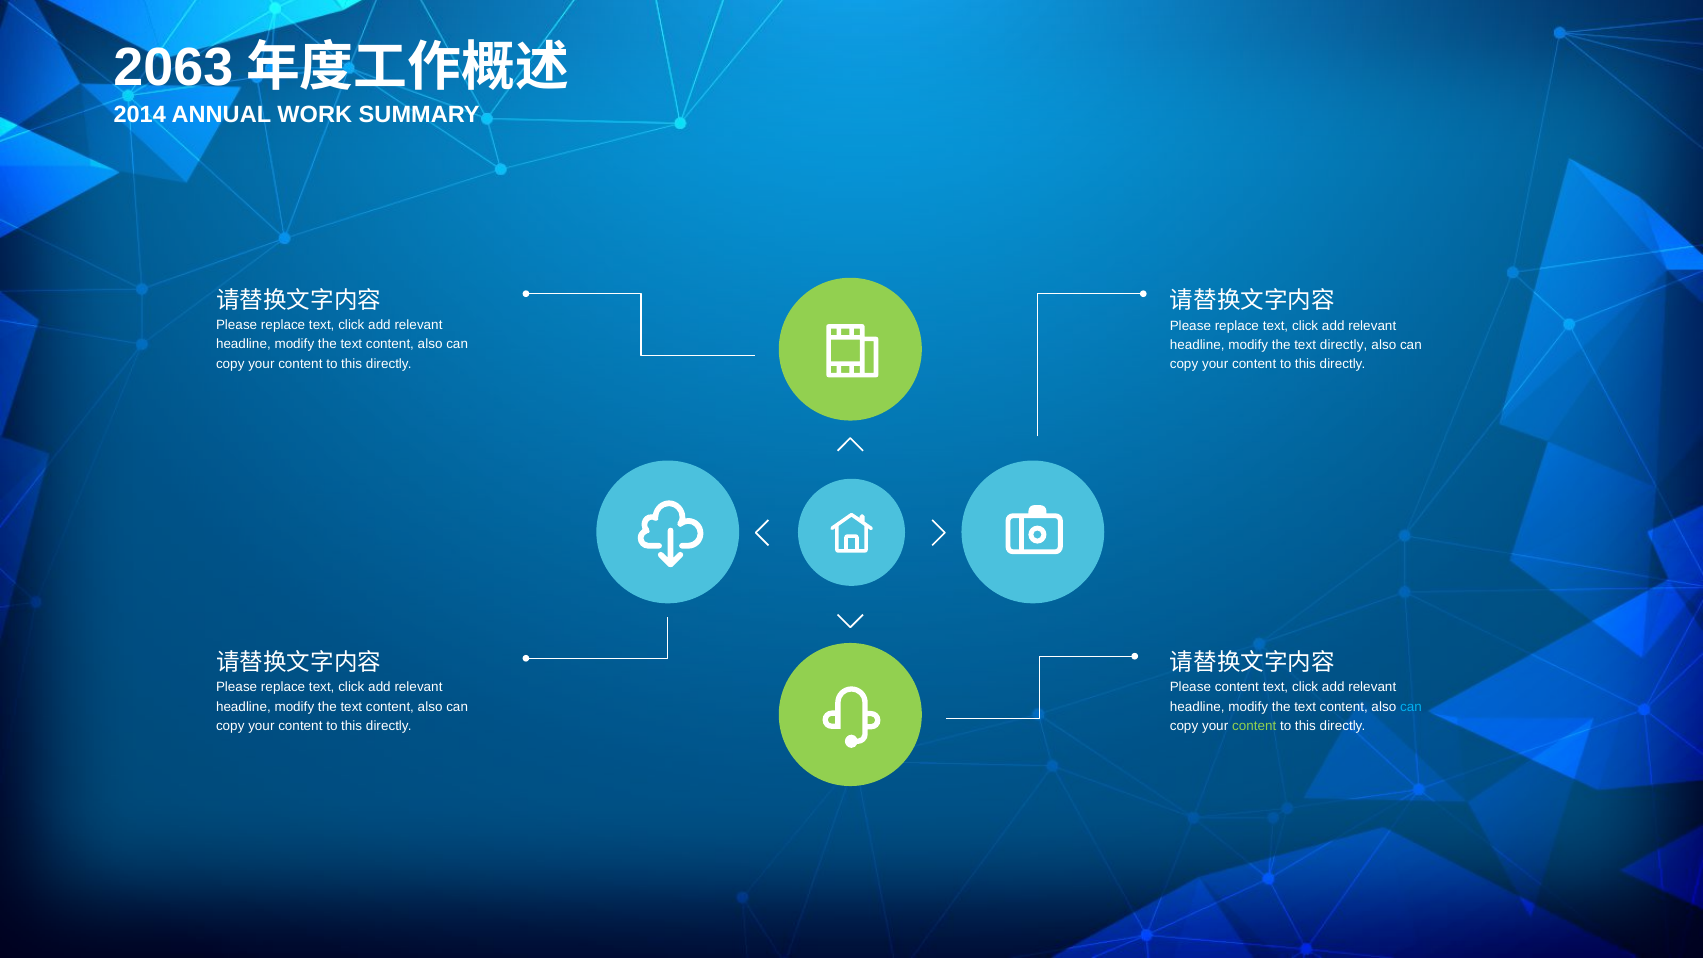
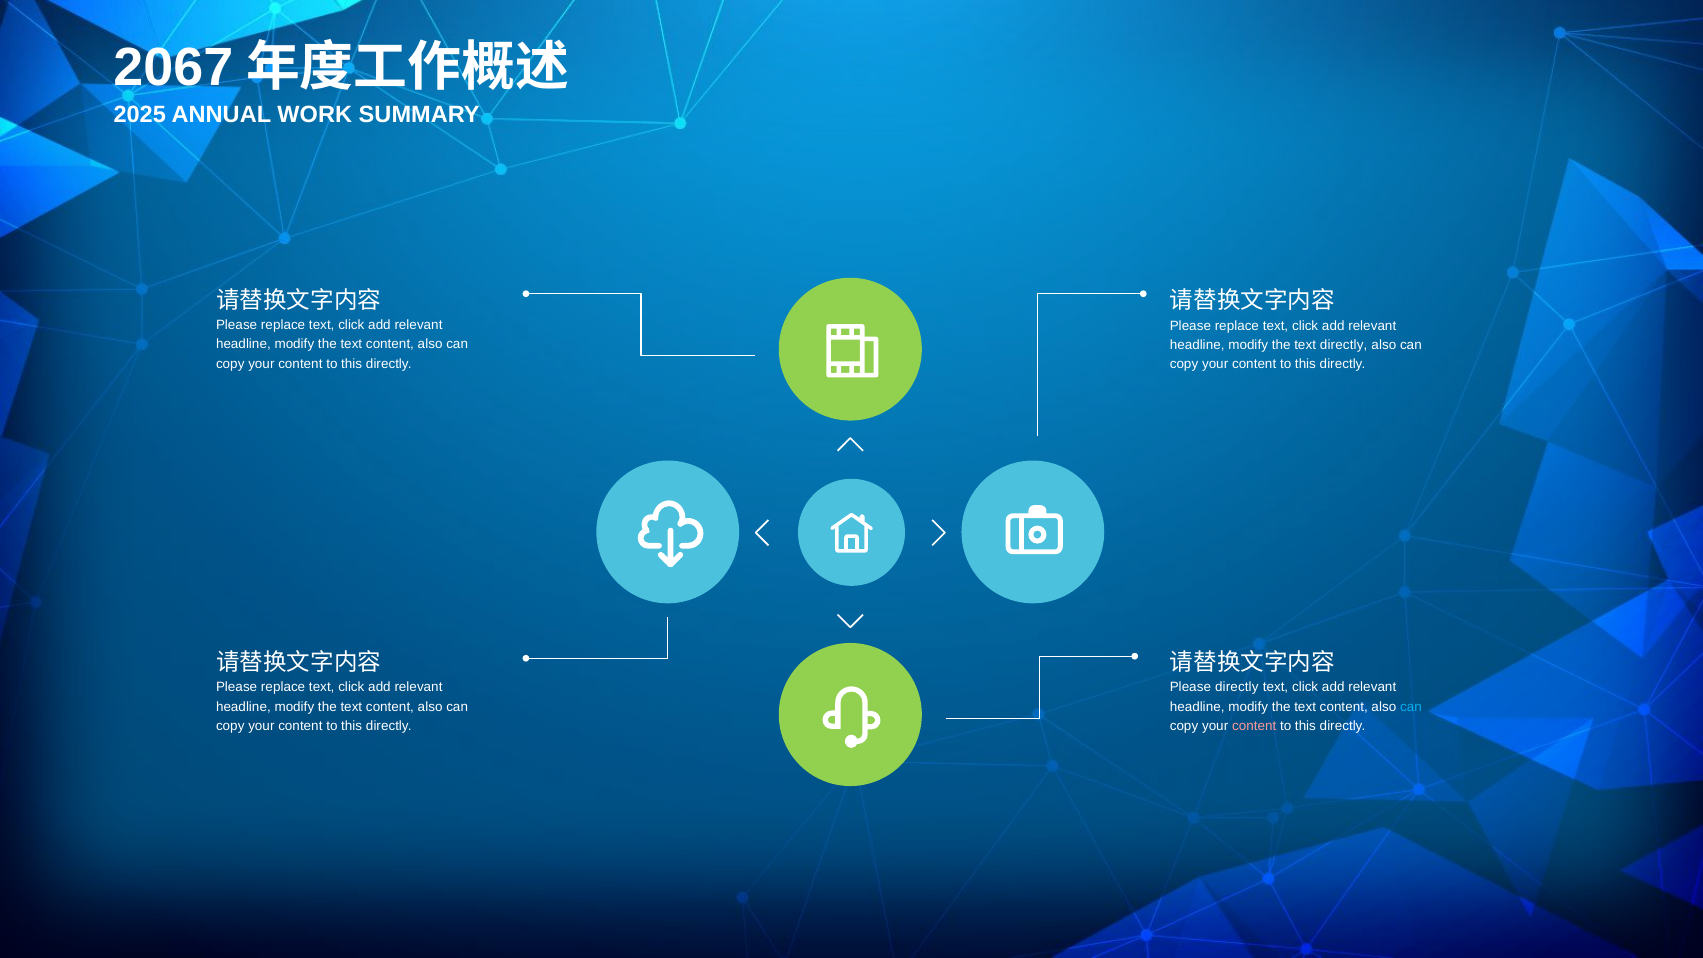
2063: 2063 -> 2067
2014: 2014 -> 2025
Please content: content -> directly
content at (1254, 726) colour: light green -> pink
